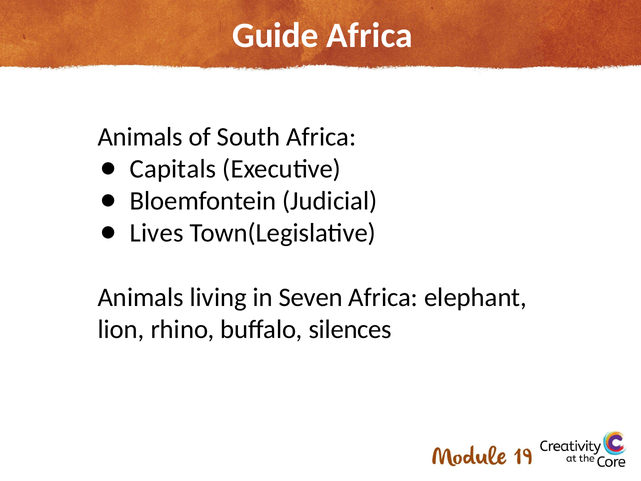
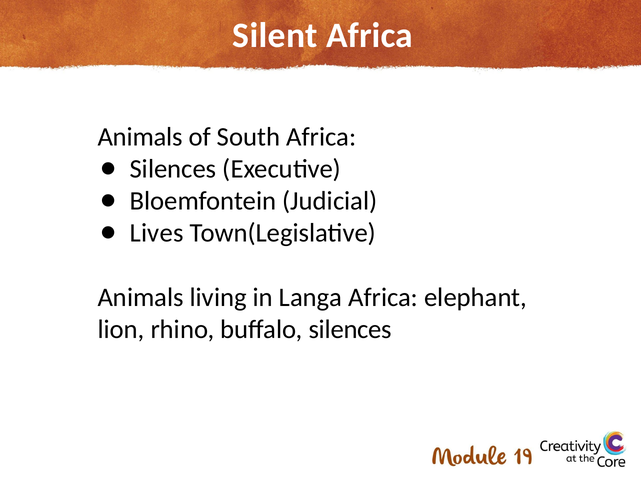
Guide: Guide -> Silent
Capitals at (173, 169): Capitals -> Silences
Seven: Seven -> Langa
